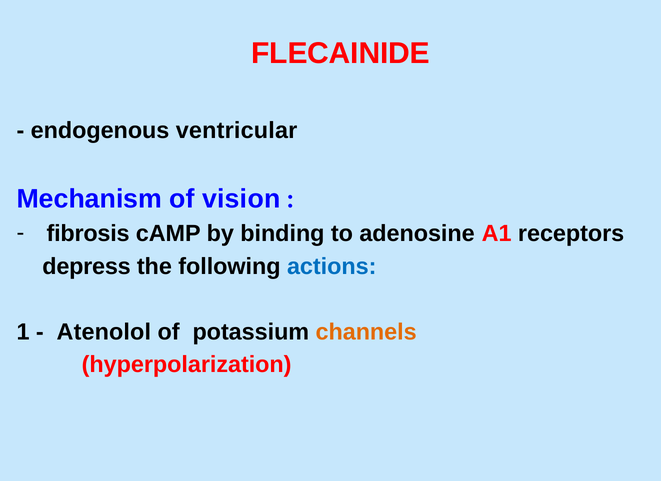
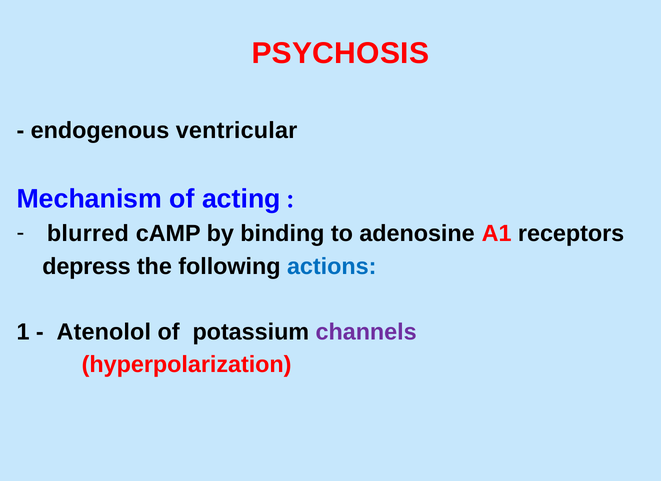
FLECAINIDE: FLECAINIDE -> PSYCHOSIS
vision: vision -> acting
fibrosis: fibrosis -> blurred
channels colour: orange -> purple
